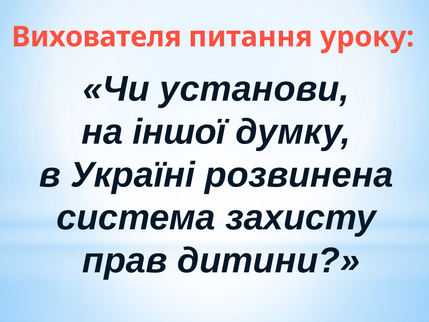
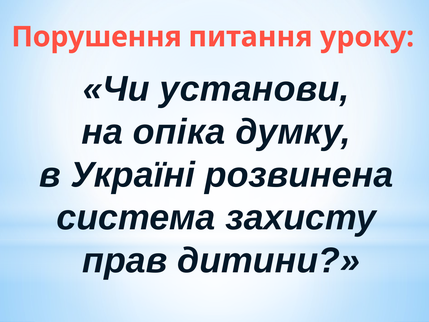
Вихователя: Вихователя -> Порушення
іншої: іншої -> опіка
